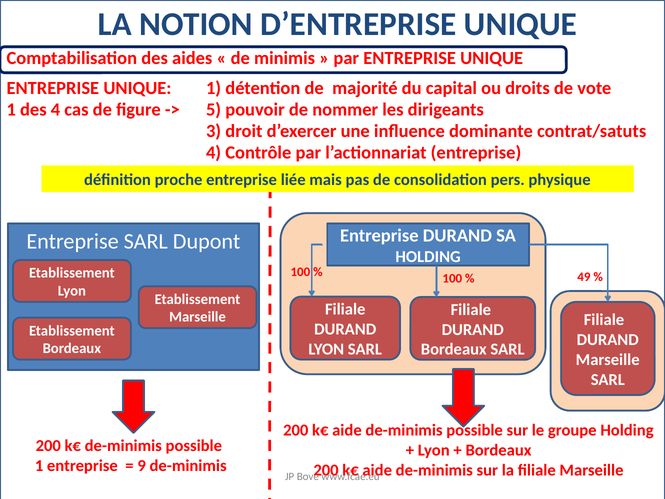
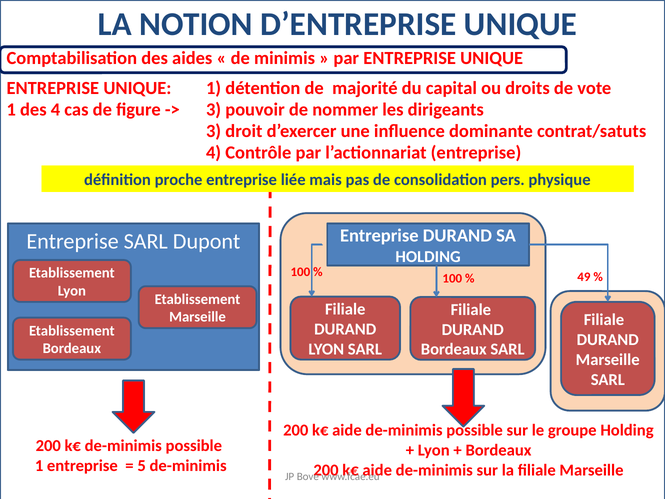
5 at (214, 110): 5 -> 3
9: 9 -> 5
